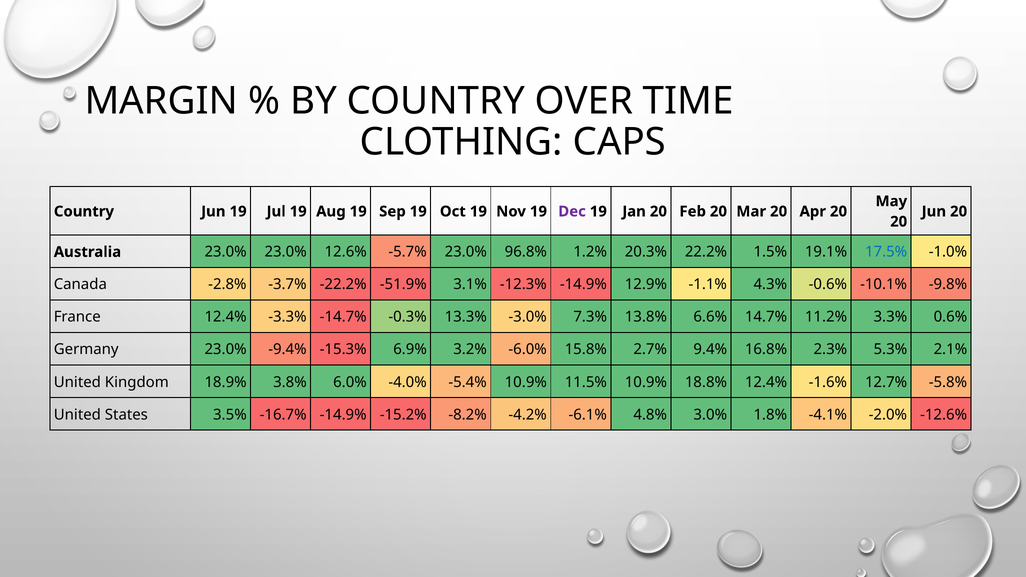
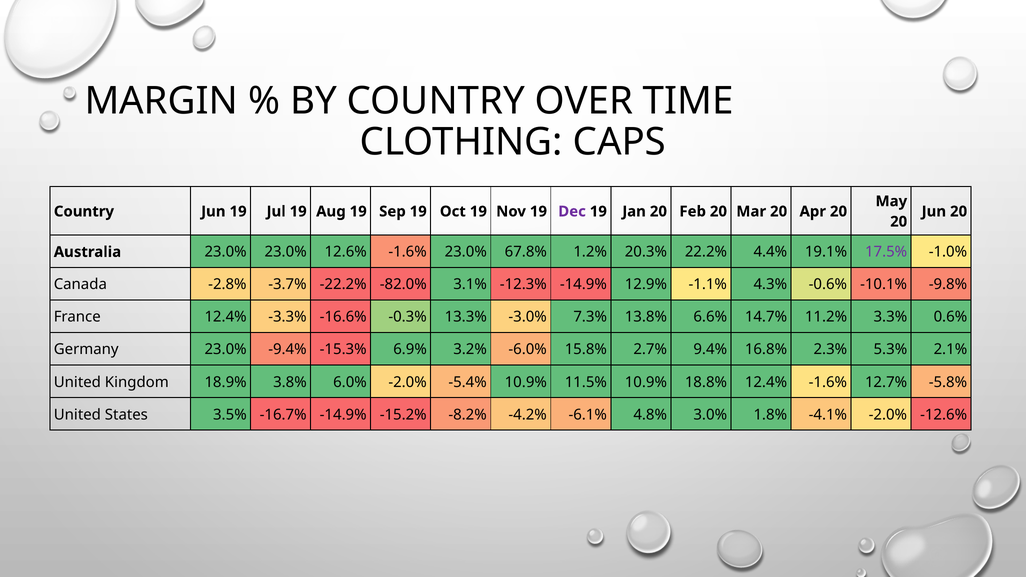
12.6% -5.7%: -5.7% -> -1.6%
96.8%: 96.8% -> 67.8%
1.5%: 1.5% -> 4.4%
17.5% colour: blue -> purple
-51.9%: -51.9% -> -82.0%
-14.7%: -14.7% -> -16.6%
6.0% -4.0%: -4.0% -> -2.0%
